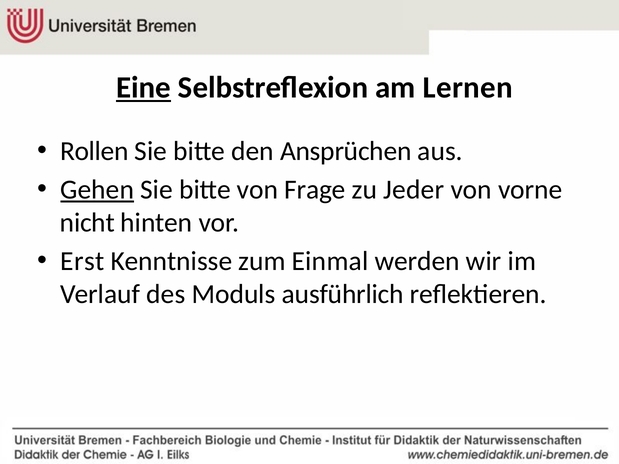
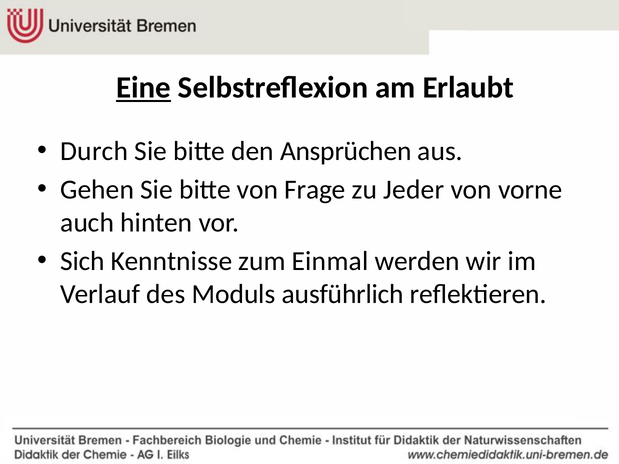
Lernen: Lernen -> Erlaubt
Rollen: Rollen -> Durch
Gehen underline: present -> none
nicht: nicht -> auch
Erst: Erst -> Sich
